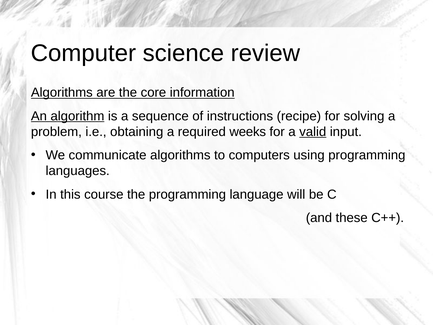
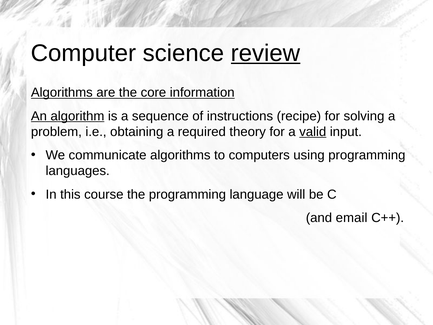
review underline: none -> present
weeks: weeks -> theory
these: these -> email
